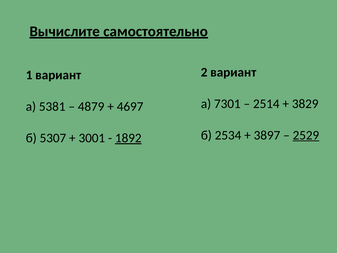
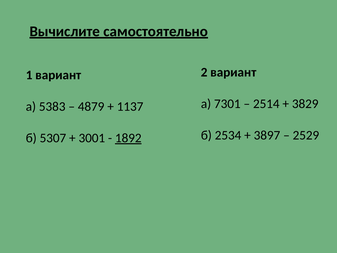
5381: 5381 -> 5383
4697: 4697 -> 1137
2529 underline: present -> none
